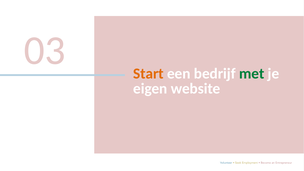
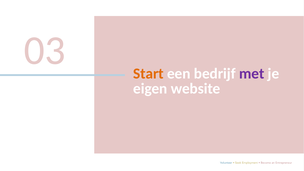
met colour: green -> purple
